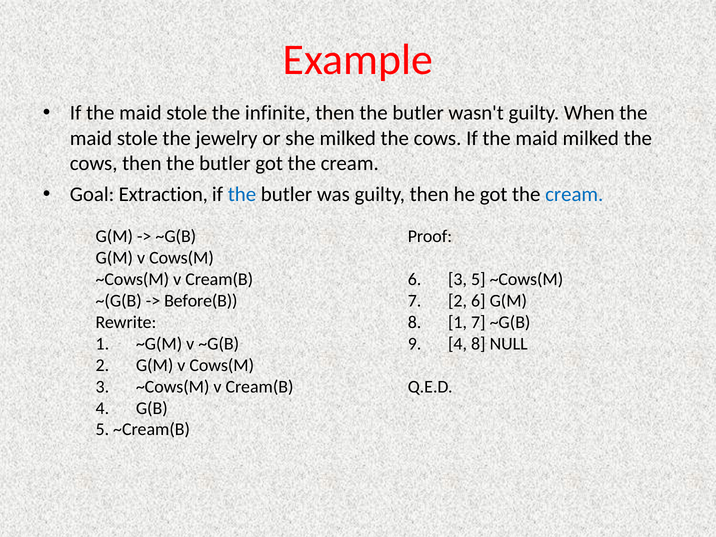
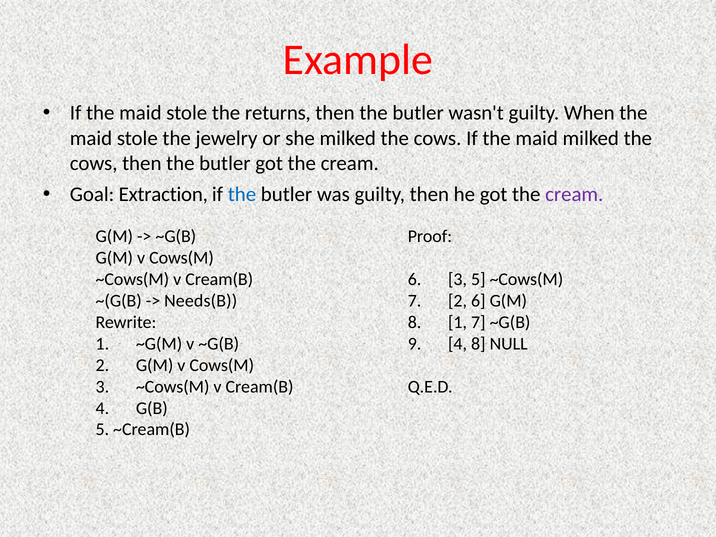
infinite: infinite -> returns
cream at (574, 195) colour: blue -> purple
Before(B: Before(B -> Needs(B
